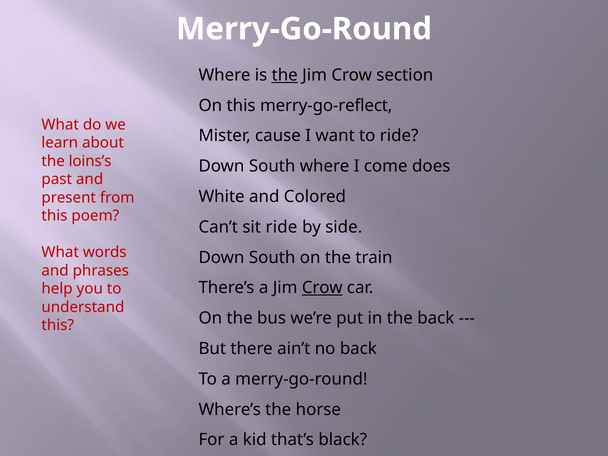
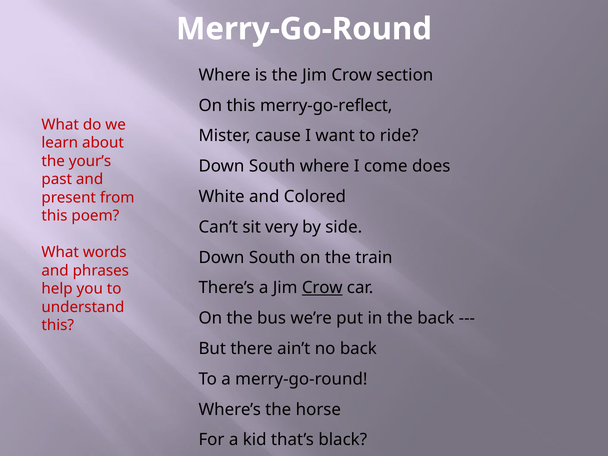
the at (285, 75) underline: present -> none
loins’s: loins’s -> your’s
sit ride: ride -> very
